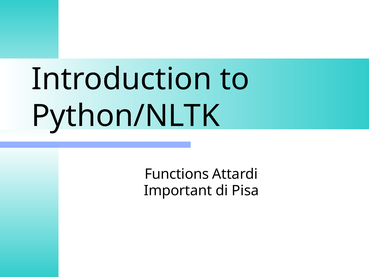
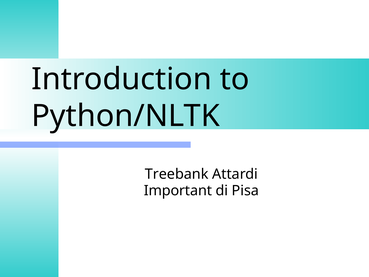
Functions: Functions -> Treebank
